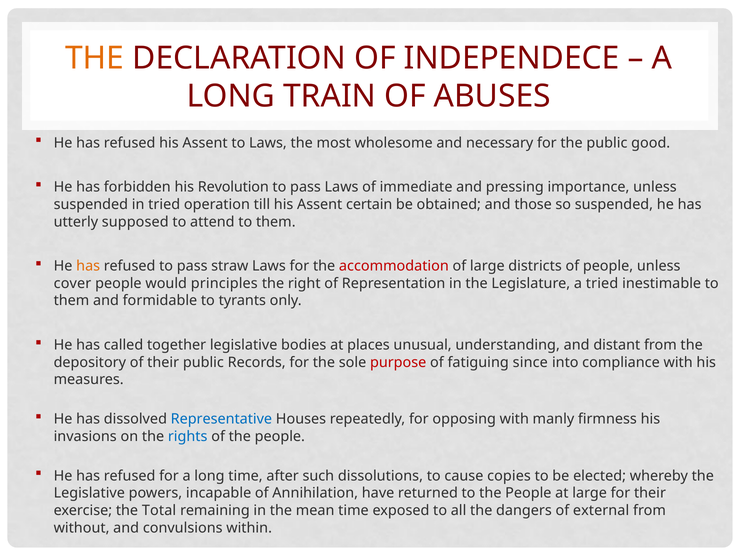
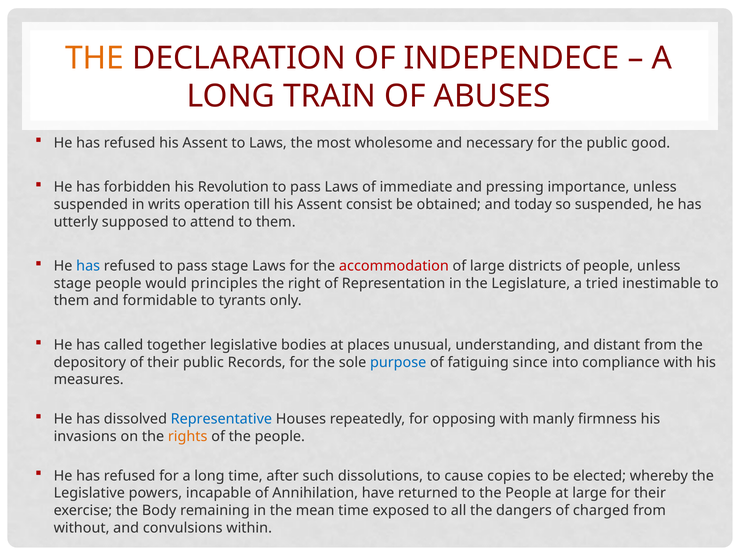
in tried: tried -> writs
certain: certain -> consist
those: those -> today
has at (88, 266) colour: orange -> blue
pass straw: straw -> stage
cover at (72, 283): cover -> stage
purpose colour: red -> blue
rights colour: blue -> orange
Total: Total -> Body
external: external -> charged
